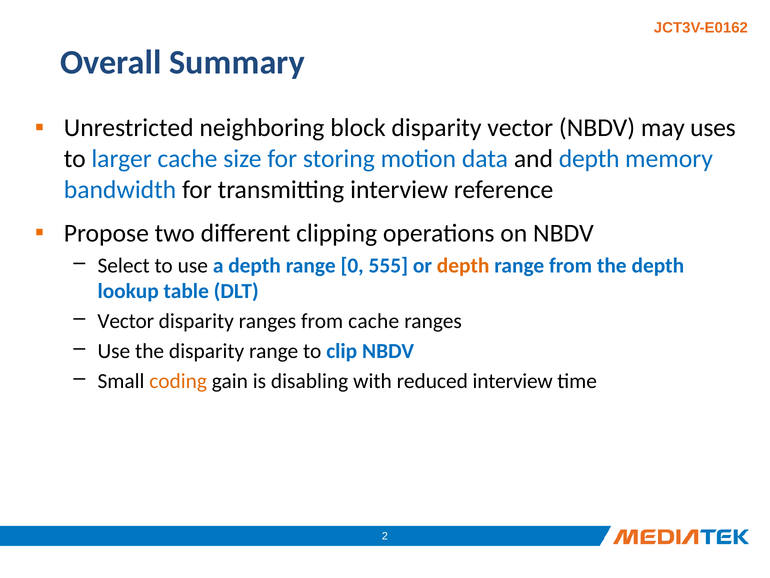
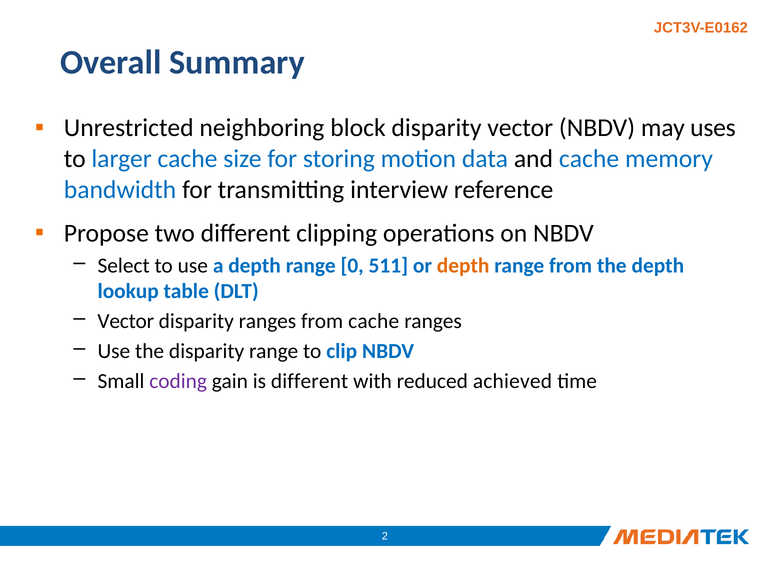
and depth: depth -> cache
555: 555 -> 511
coding colour: orange -> purple
is disabling: disabling -> different
reduced interview: interview -> achieved
